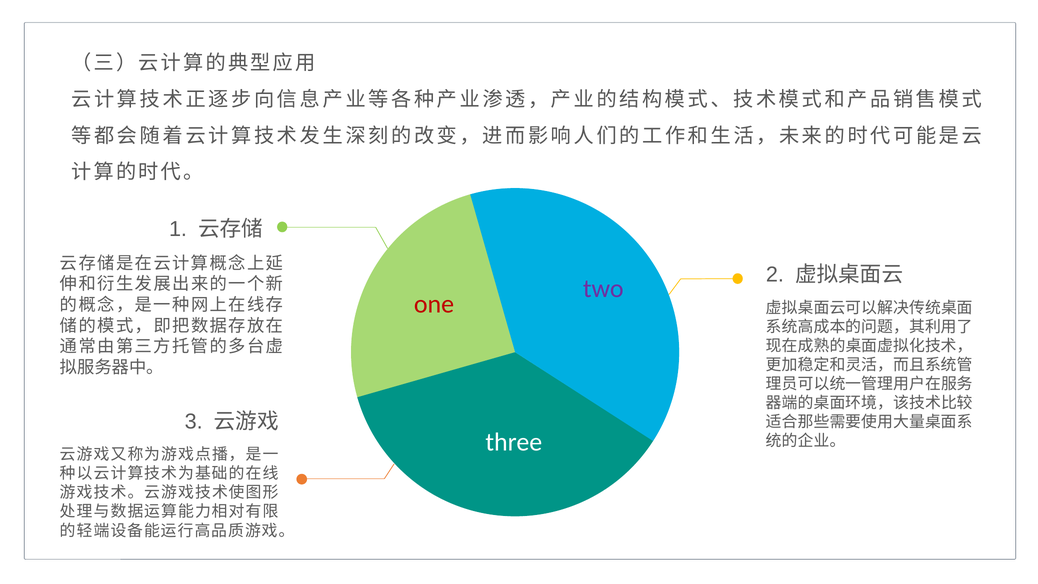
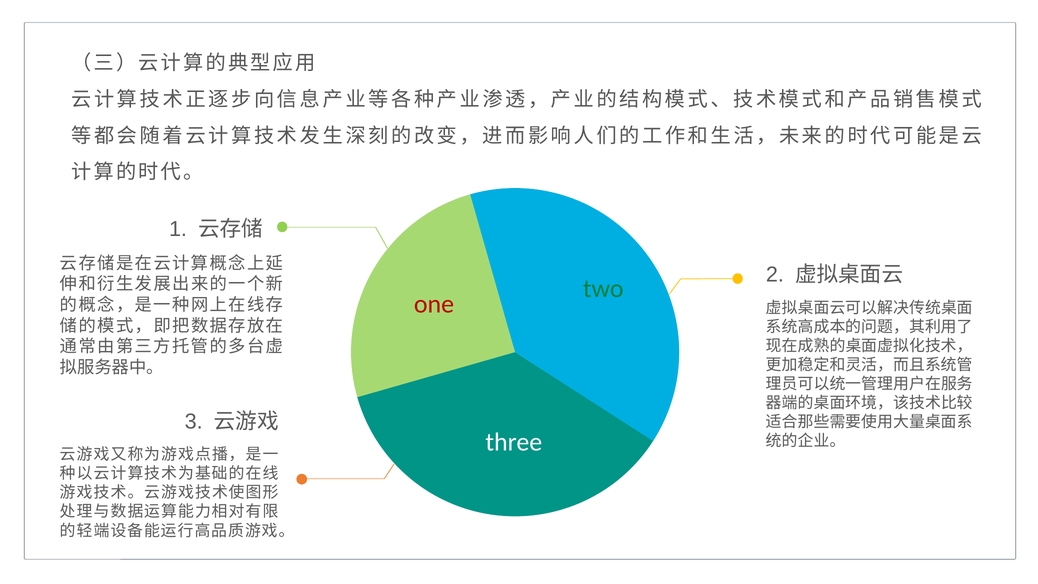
two colour: purple -> green
